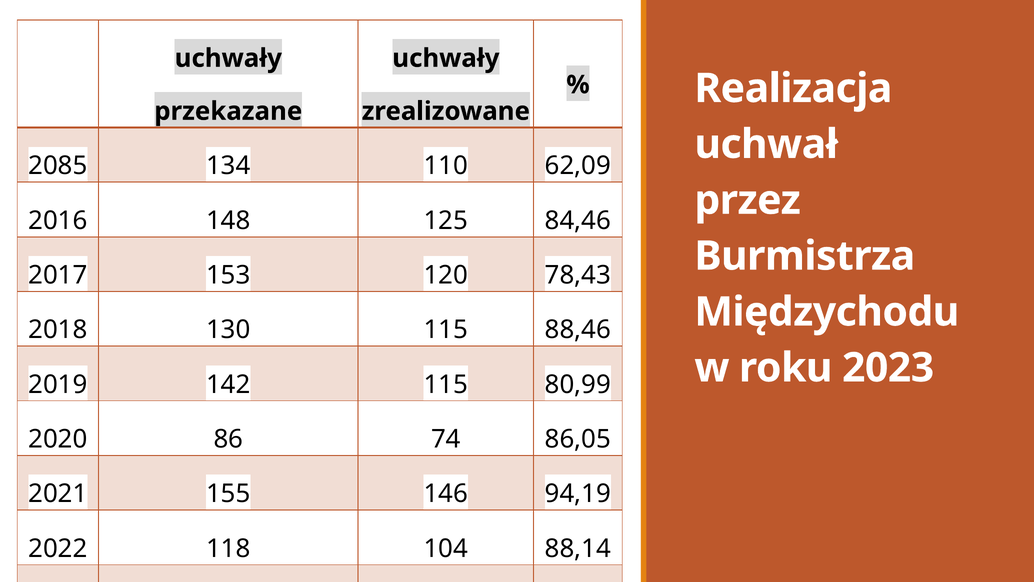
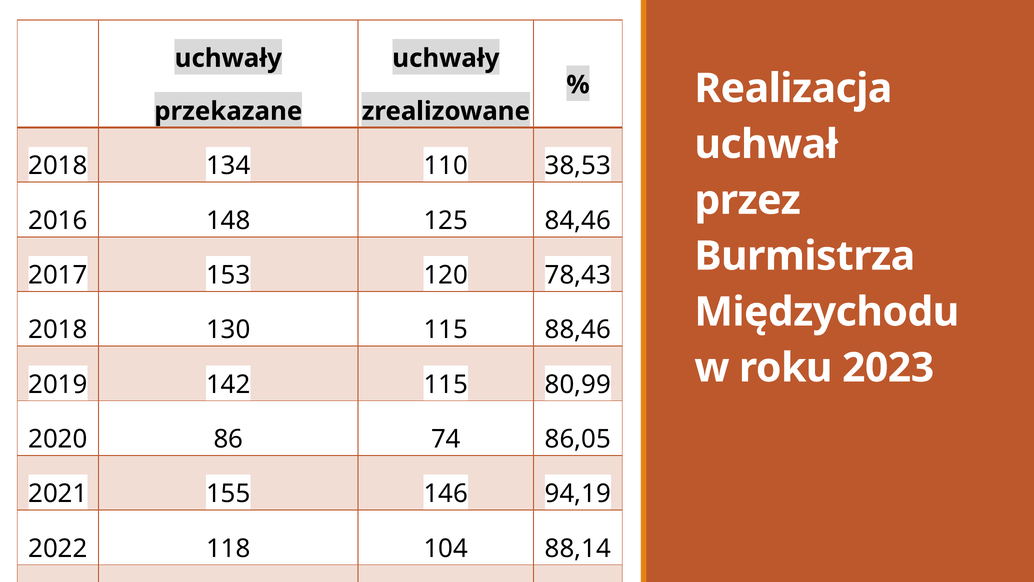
2085 at (58, 166): 2085 -> 2018
62,09: 62,09 -> 38,53
